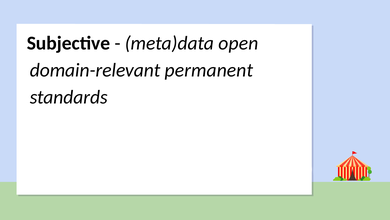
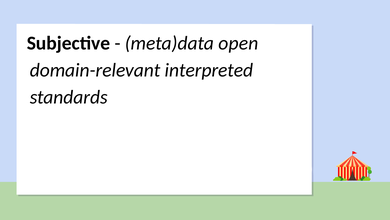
permanent: permanent -> interpreted
